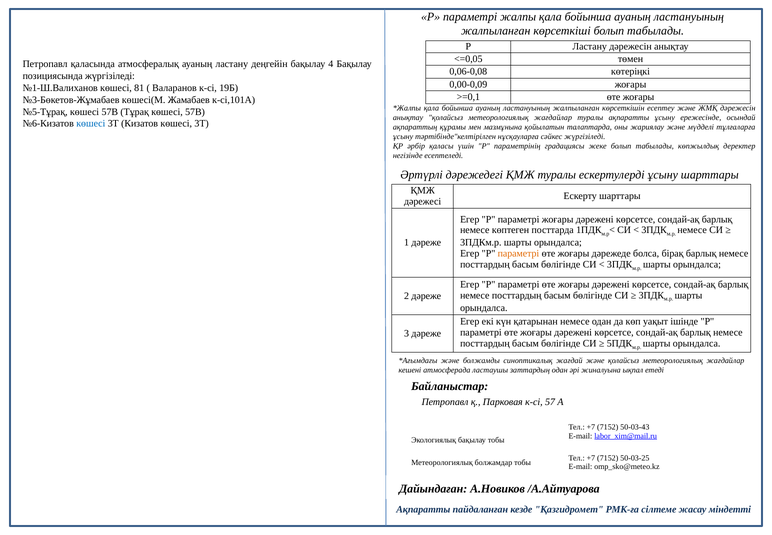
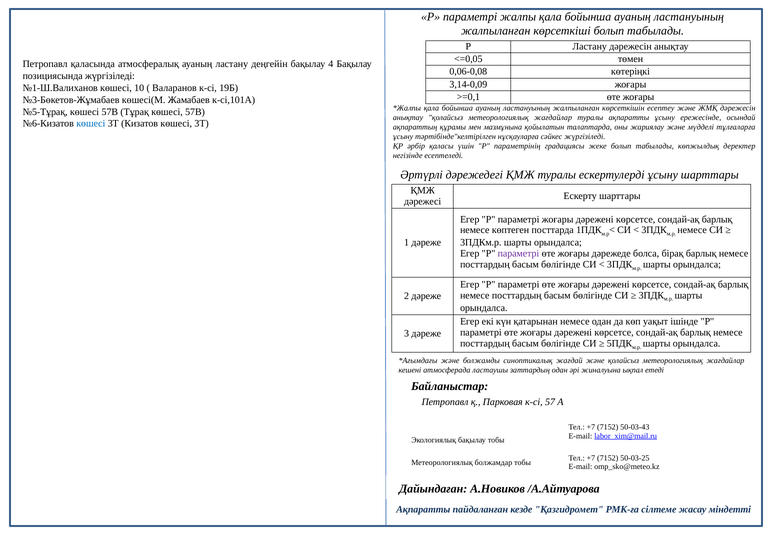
0,00-0,09: 0,00-0,09 -> 3,14-0,09
81: 81 -> 10
параметрі at (518, 253) colour: orange -> purple
